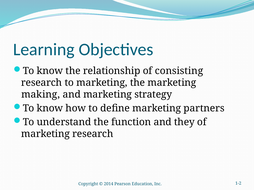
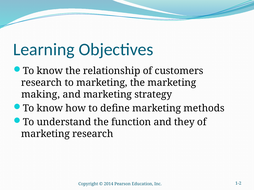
consisting: consisting -> customers
partners: partners -> methods
